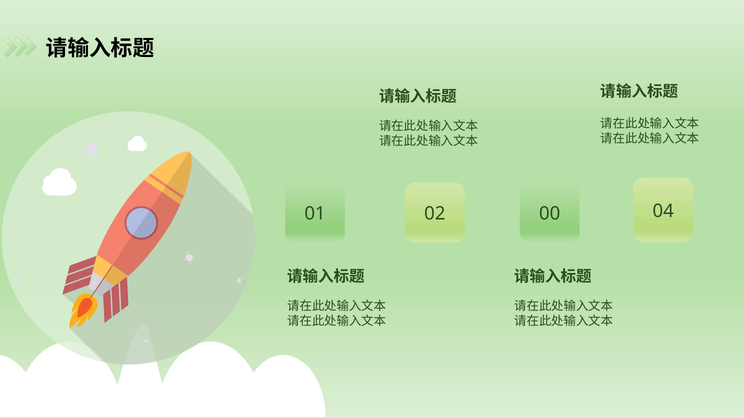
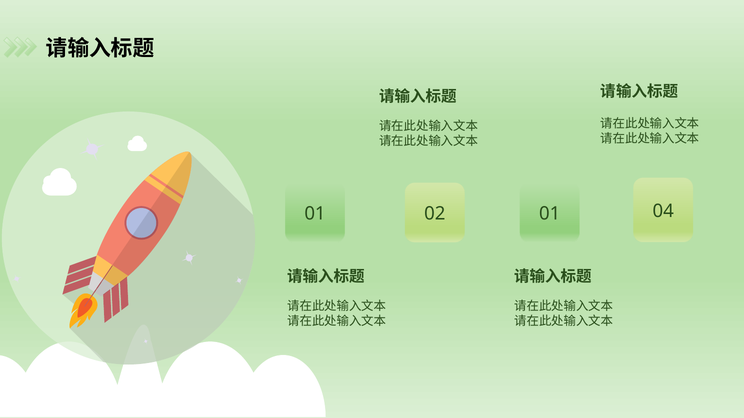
02 00: 00 -> 01
